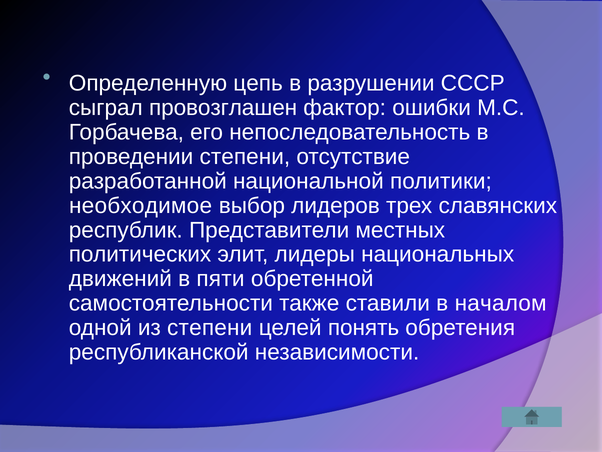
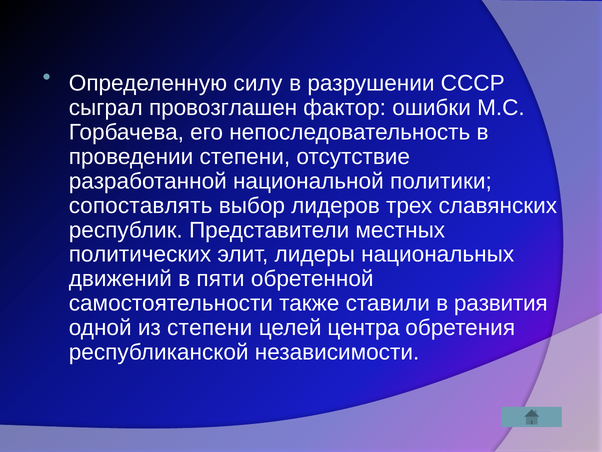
цепь: цепь -> силу
необходимое: необходимое -> сопоставлять
началом: началом -> развития
понять: понять -> центра
